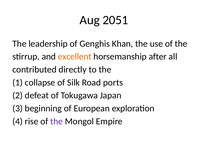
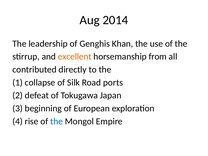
2051: 2051 -> 2014
after: after -> from
the at (57, 121) colour: purple -> blue
